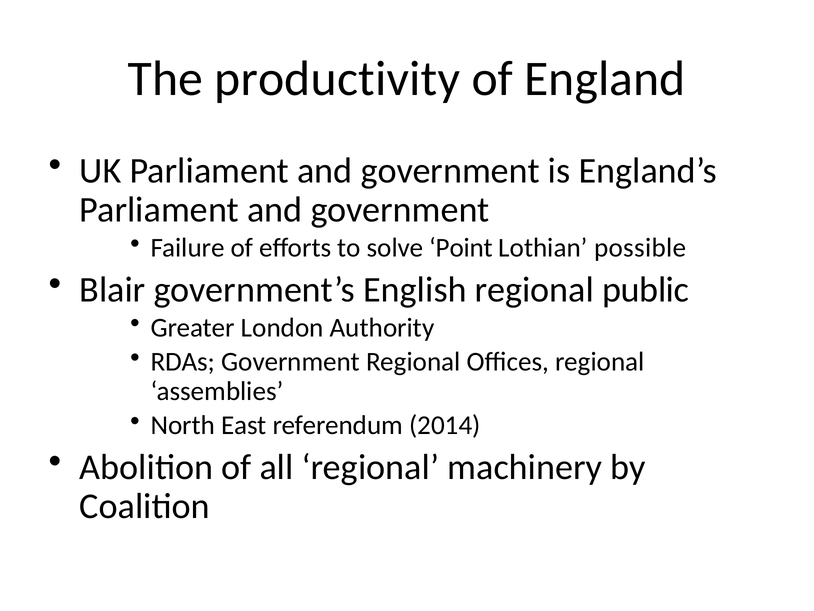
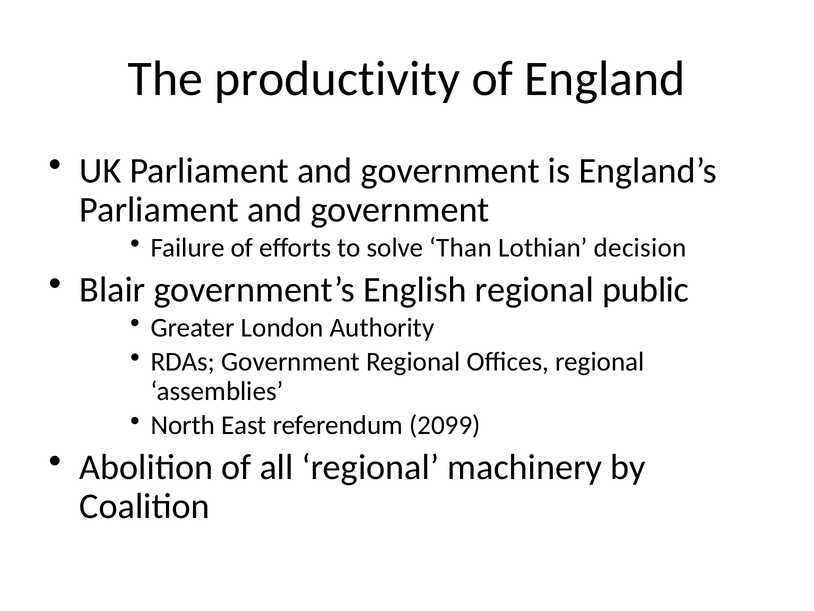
Point: Point -> Than
possible: possible -> decision
2014: 2014 -> 2099
